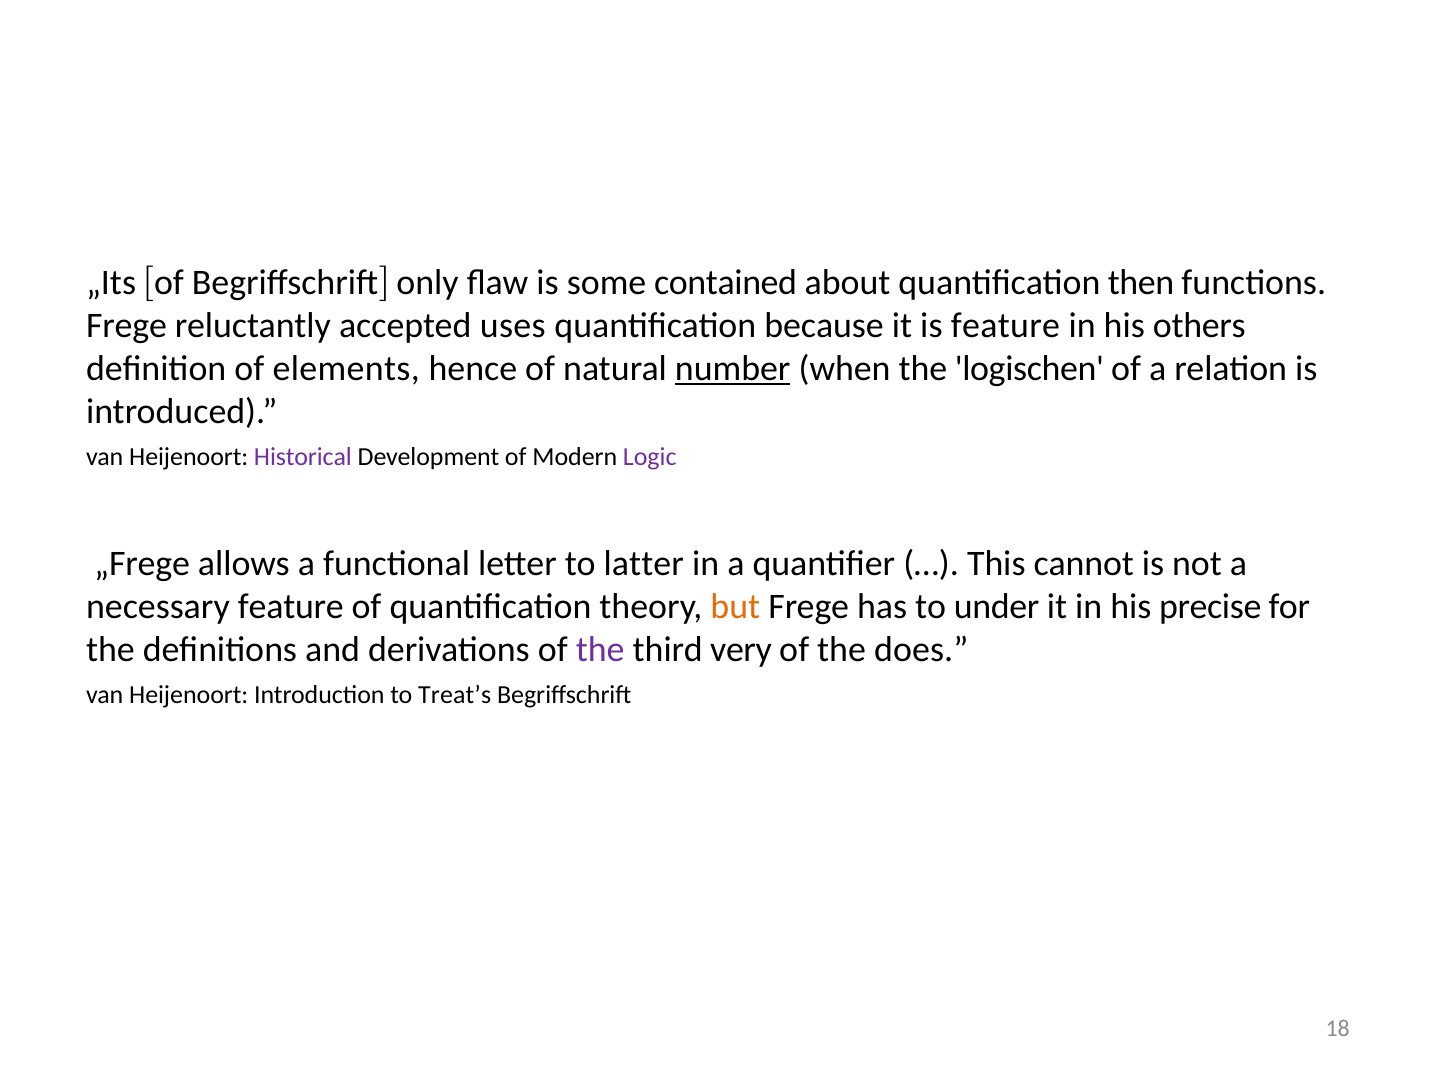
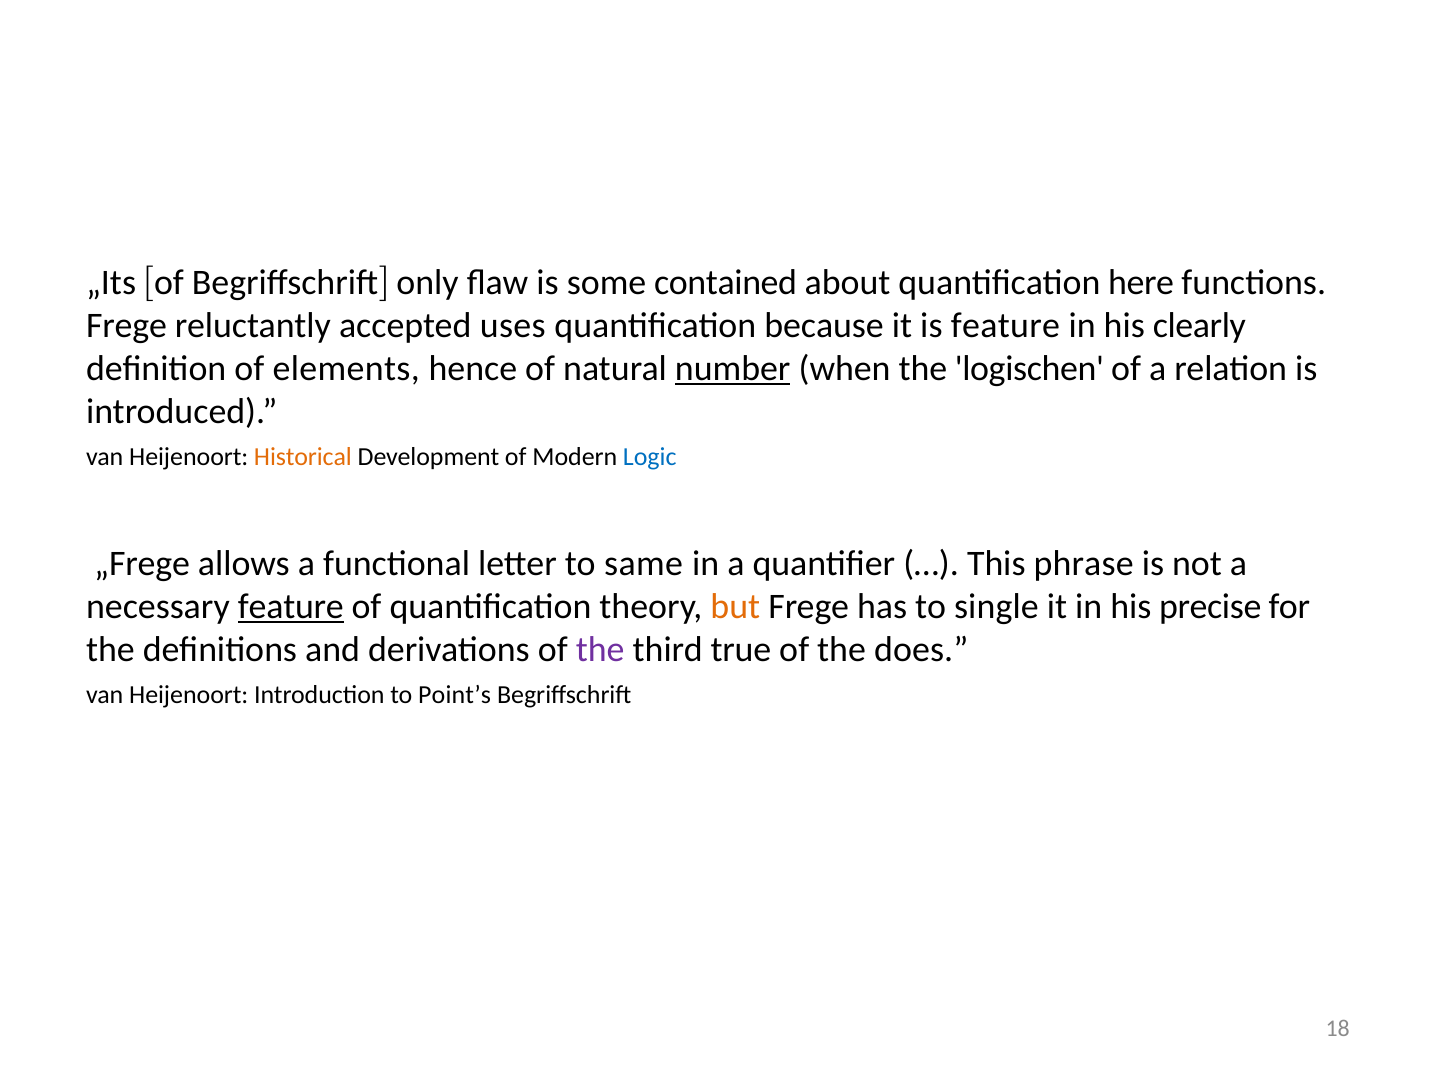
then: then -> here
others: others -> clearly
Historical colour: purple -> orange
Logic colour: purple -> blue
latter: latter -> same
cannot: cannot -> phrase
feature at (291, 606) underline: none -> present
under: under -> single
very: very -> true
Treat’s: Treat’s -> Point’s
